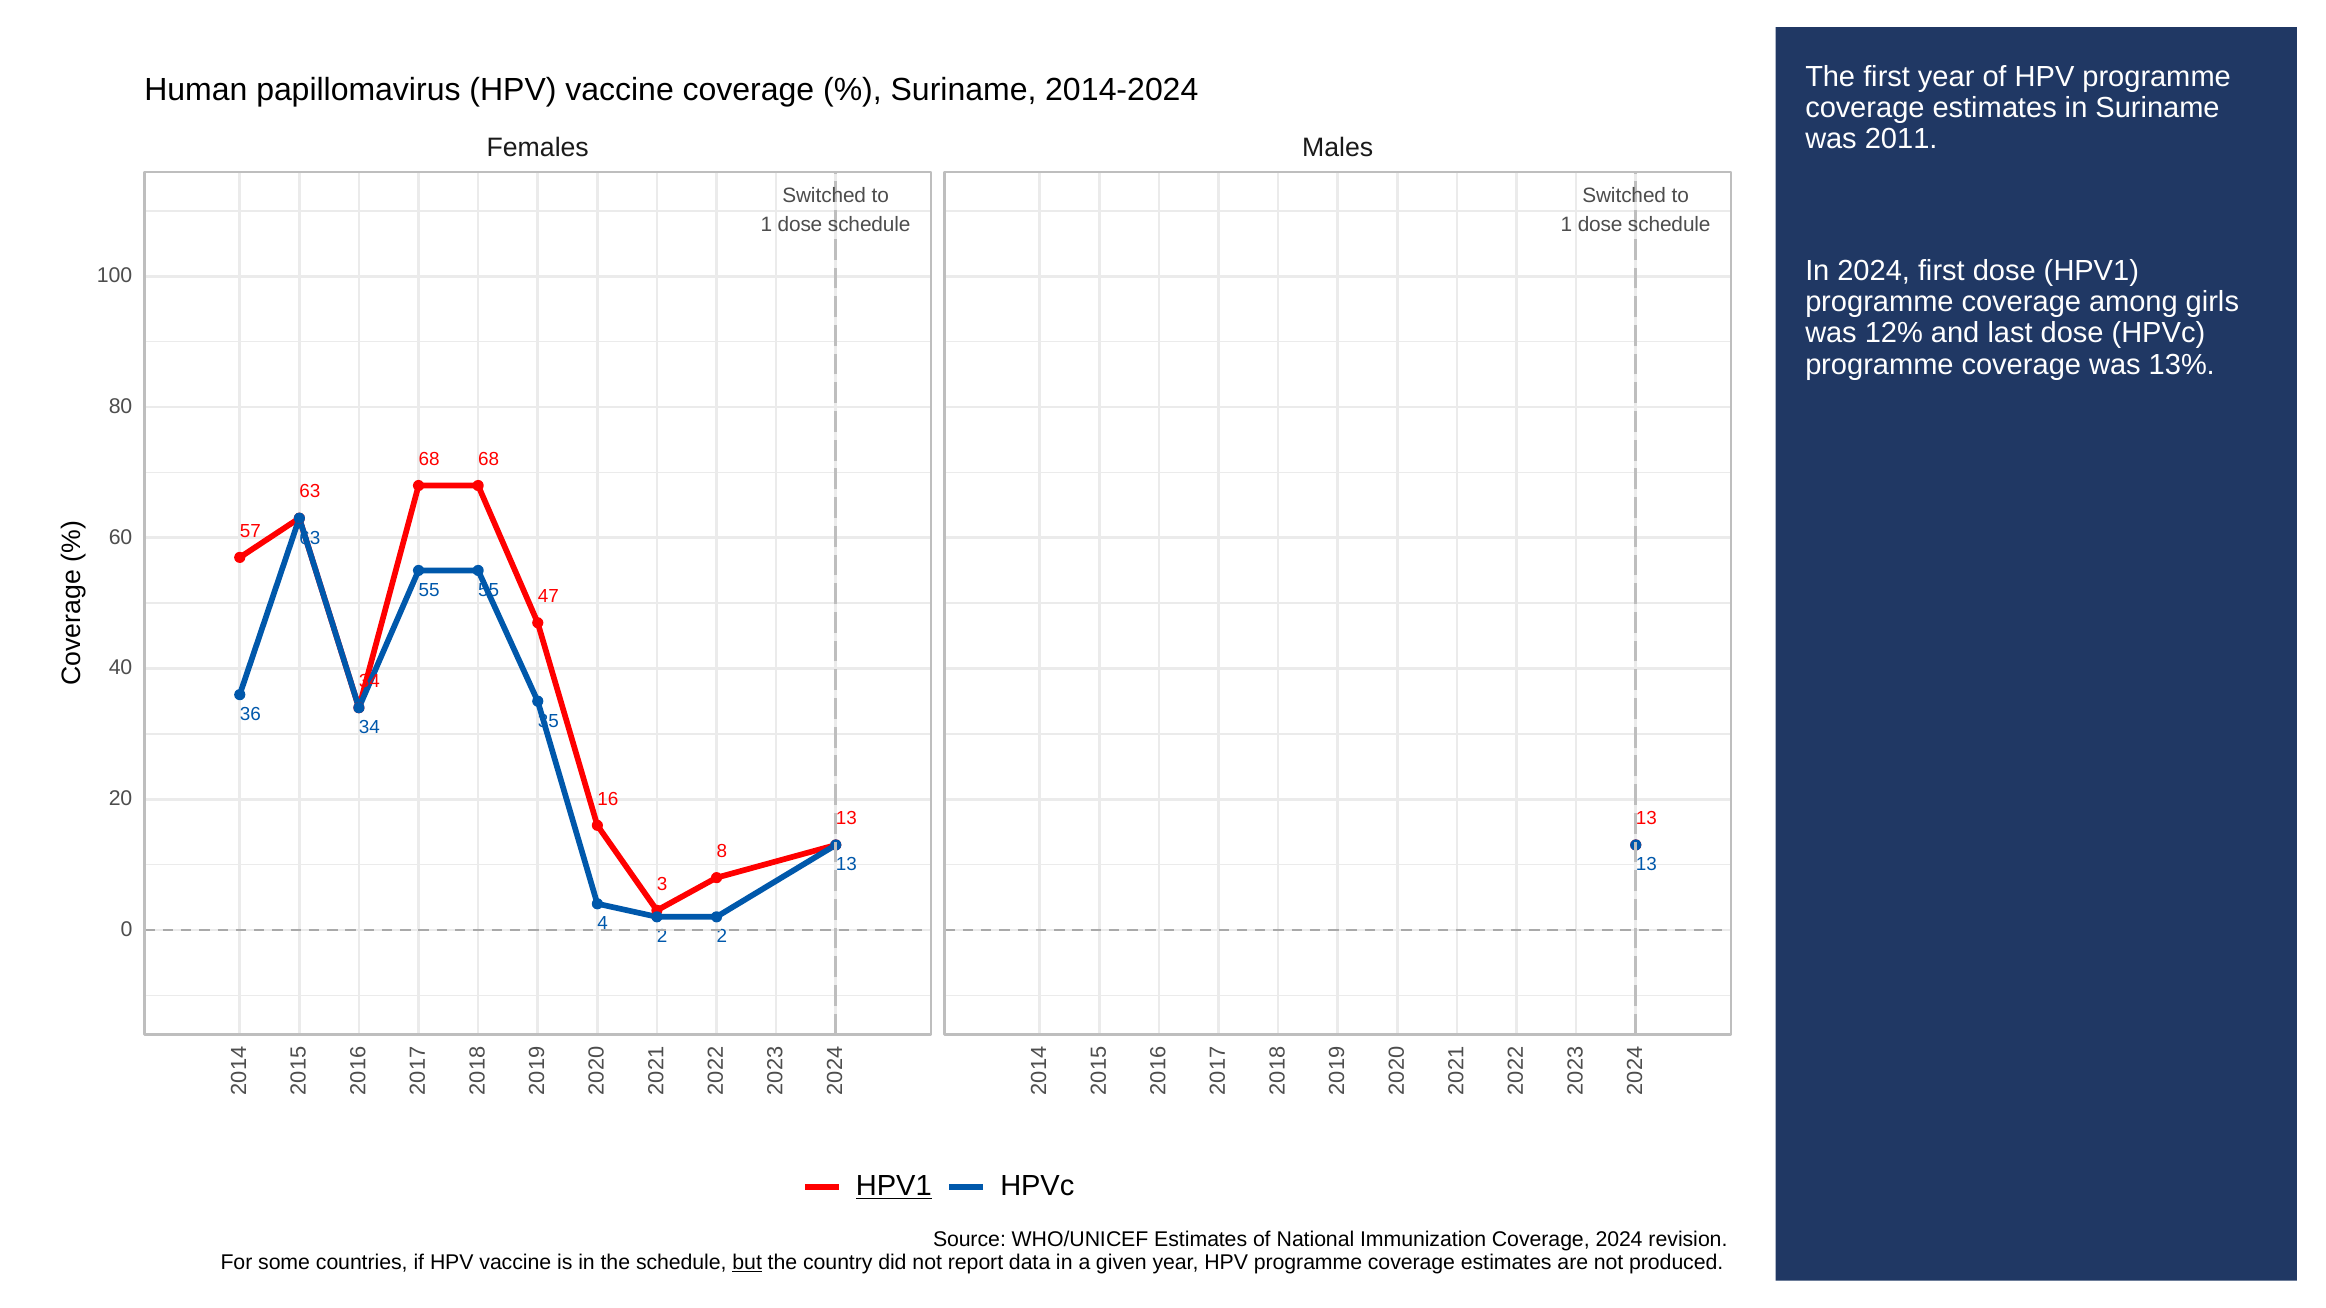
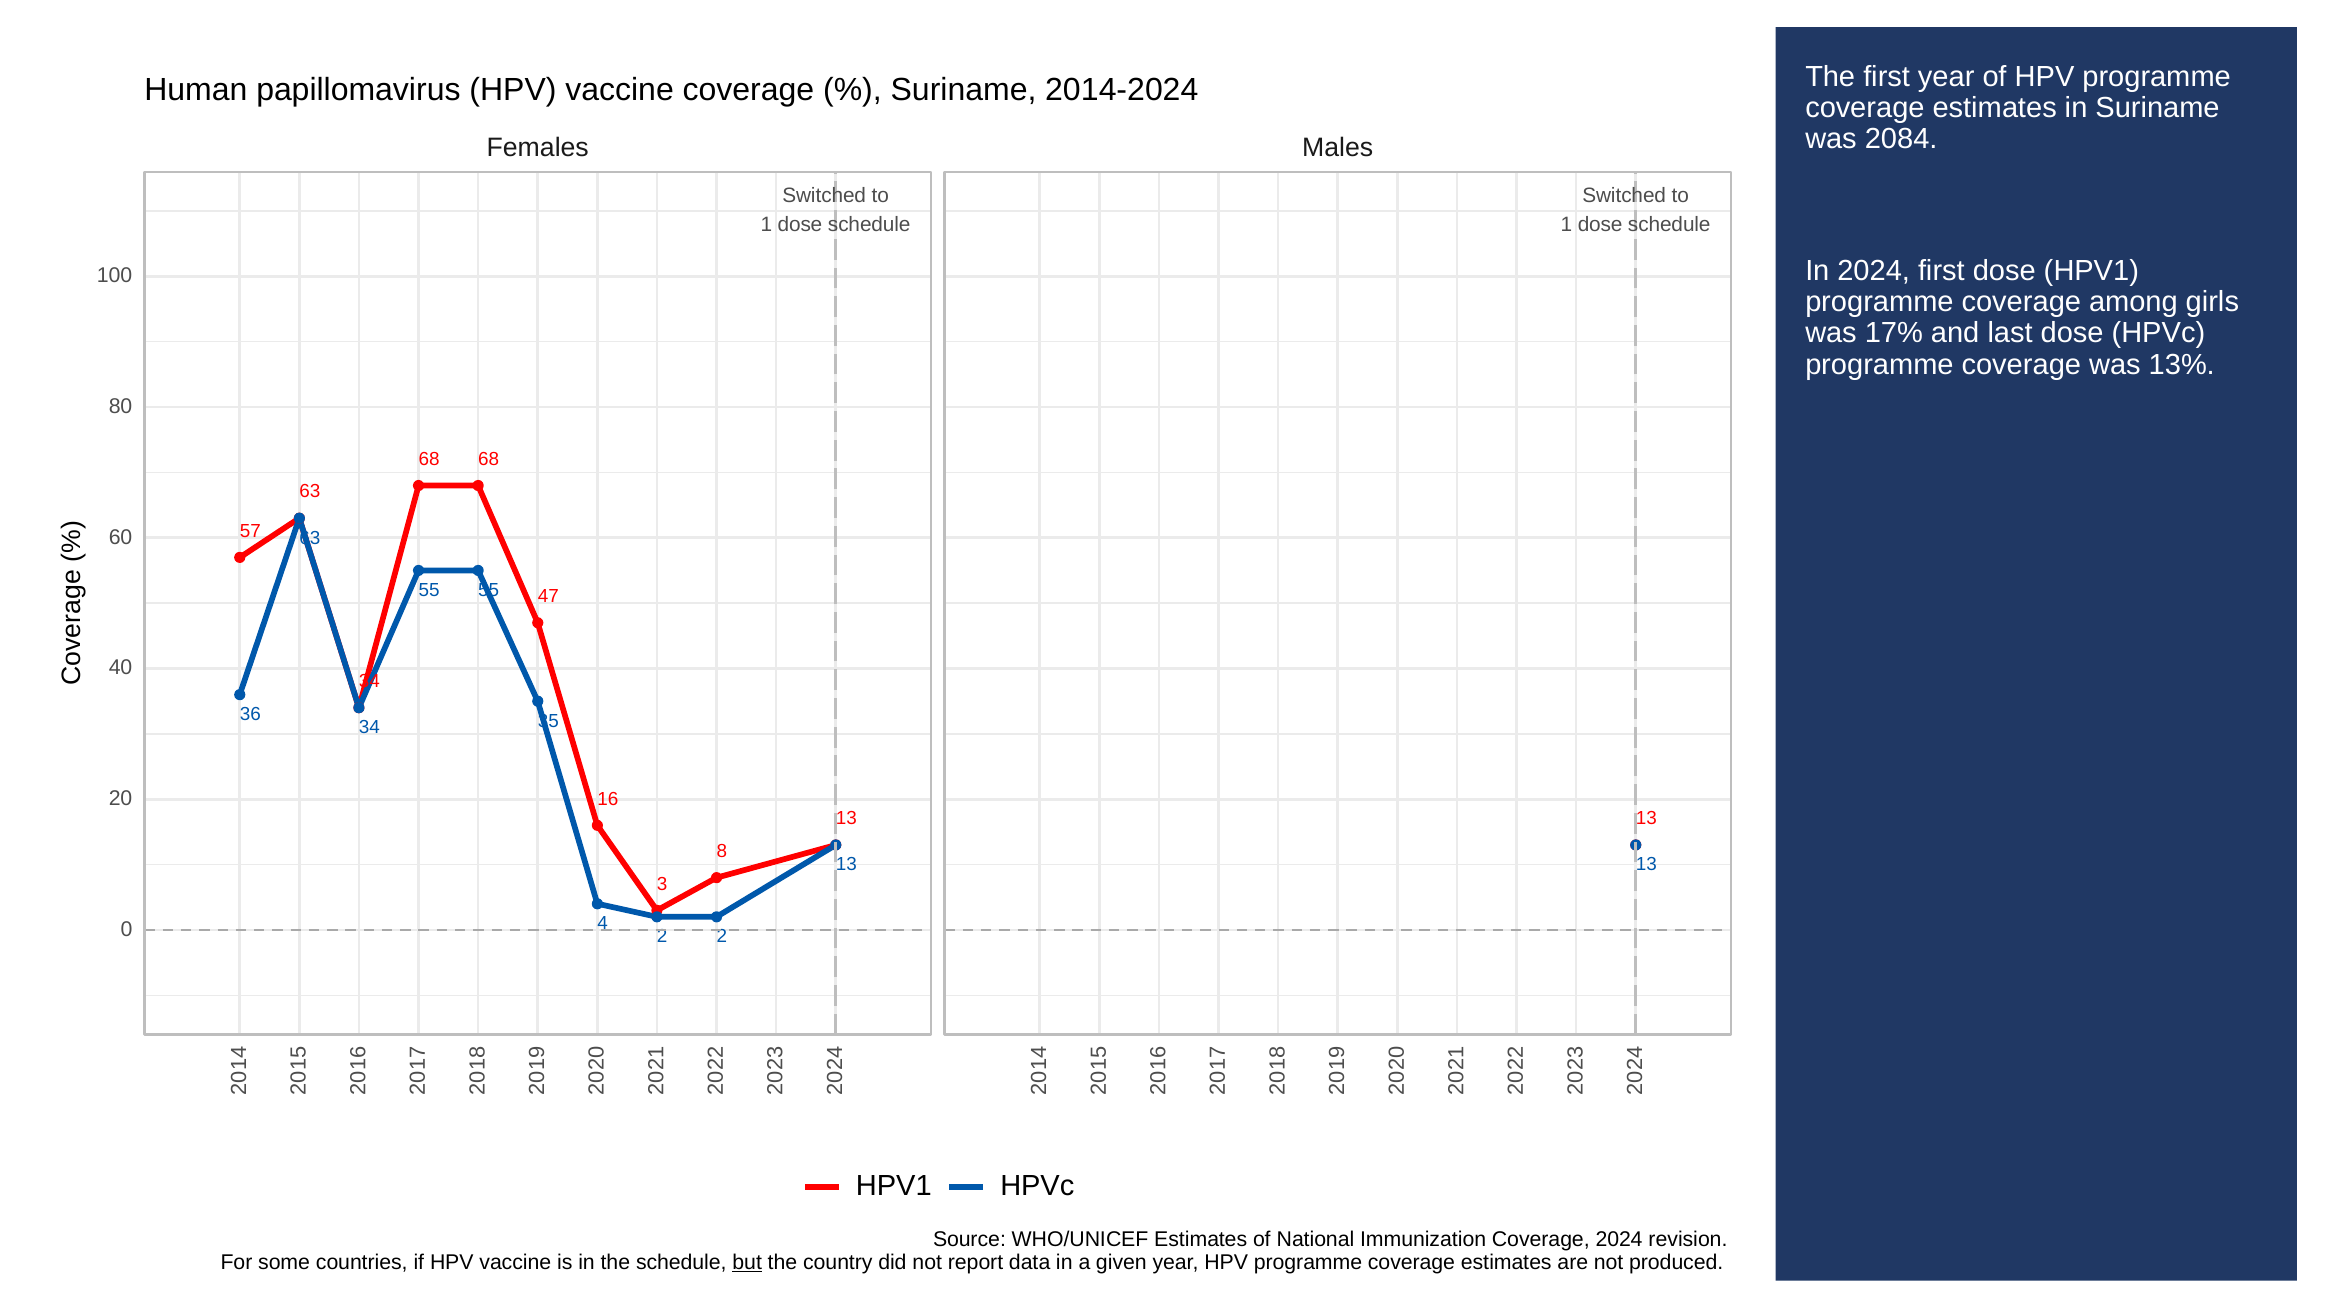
2011: 2011 -> 2084
12%: 12% -> 17%
HPV1 at (894, 1186) underline: present -> none
